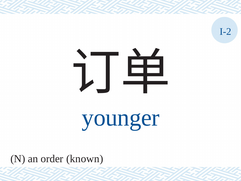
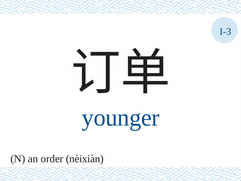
I-2: I-2 -> I-3
known: known -> nèixiàn
